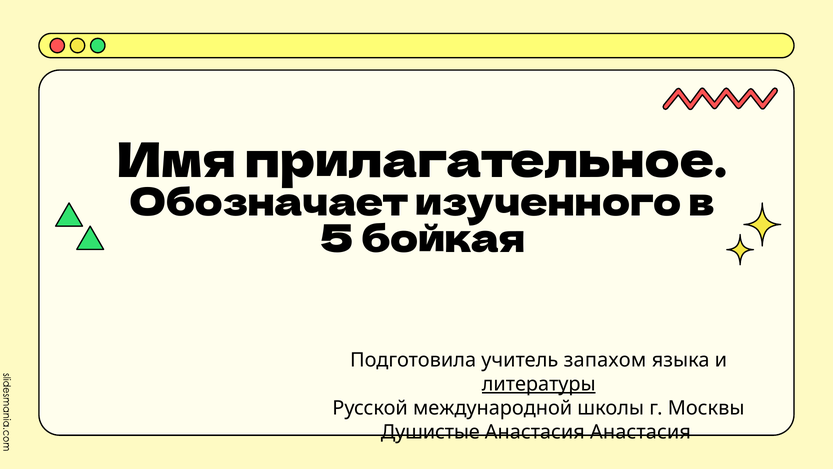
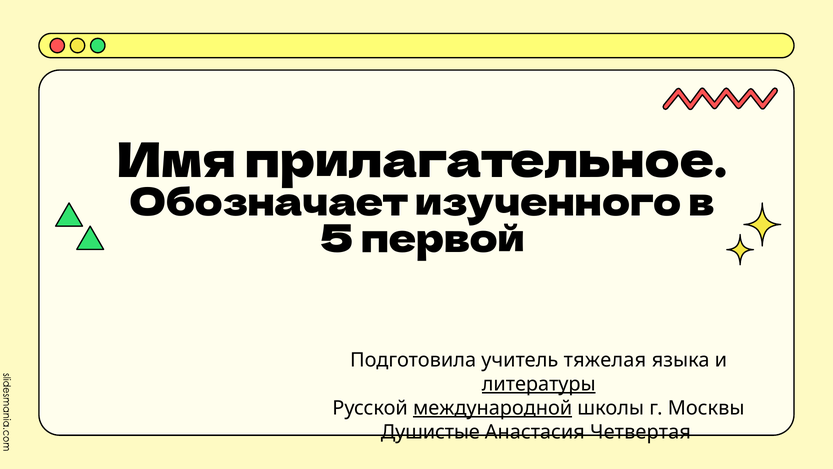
бойкая: бойкая -> первой
запахом: запахом -> тяжелая
международной underline: none -> present
Анастасия Анастасия: Анастасия -> Четвертая
